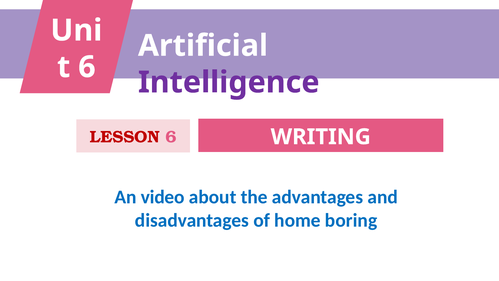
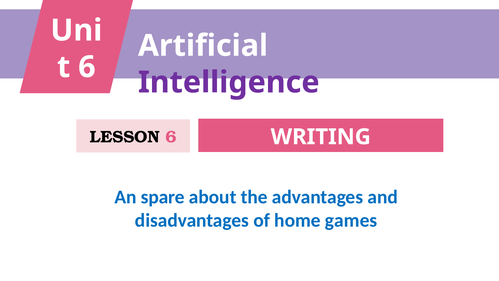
LESSON colour: red -> black
video: video -> spare
boring: boring -> games
